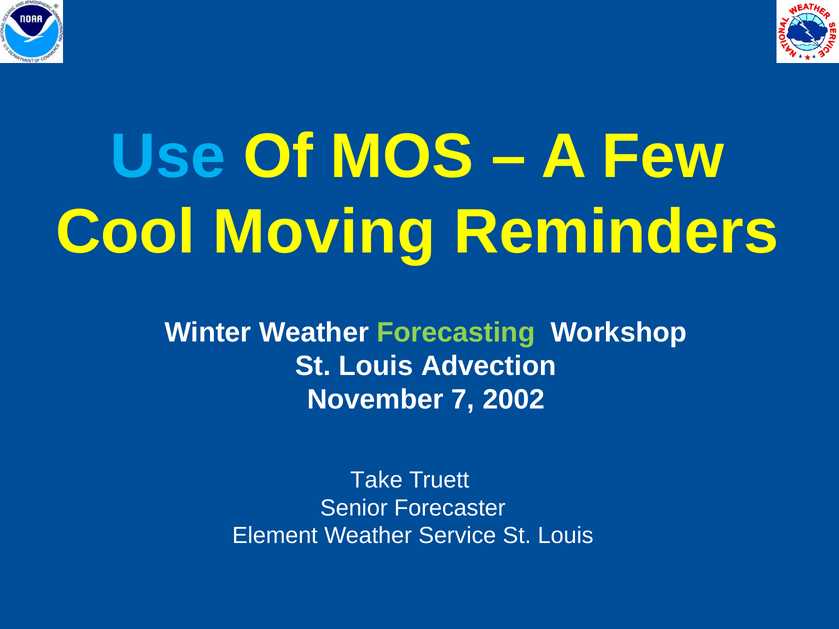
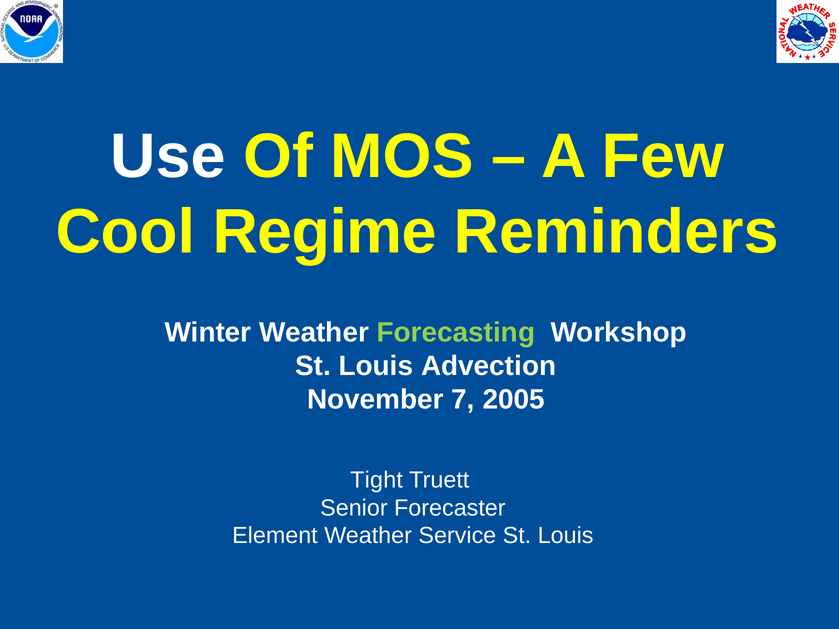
Use colour: light blue -> white
Moving: Moving -> Regime
2002: 2002 -> 2005
Take: Take -> Tight
